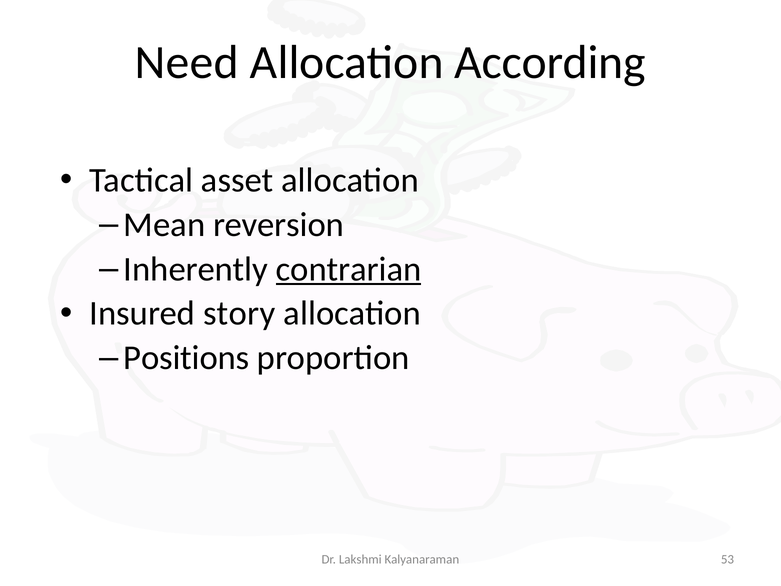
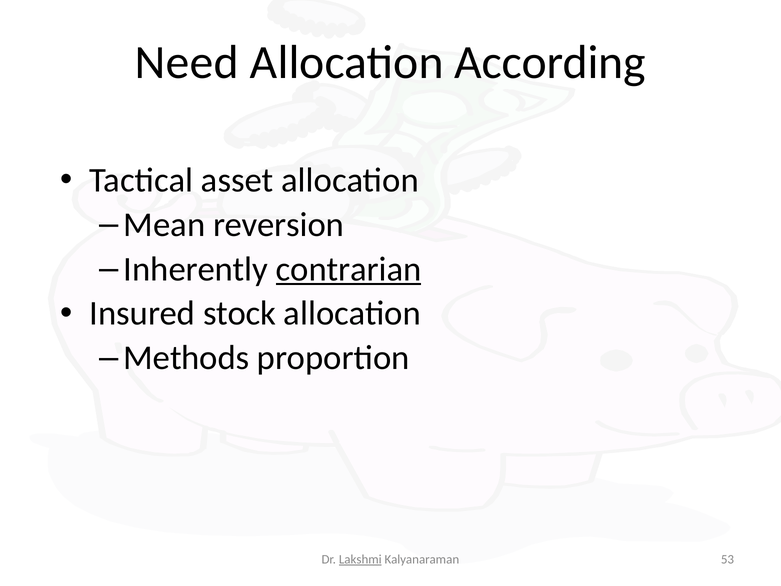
story: story -> stock
Positions: Positions -> Methods
Lakshmi underline: none -> present
